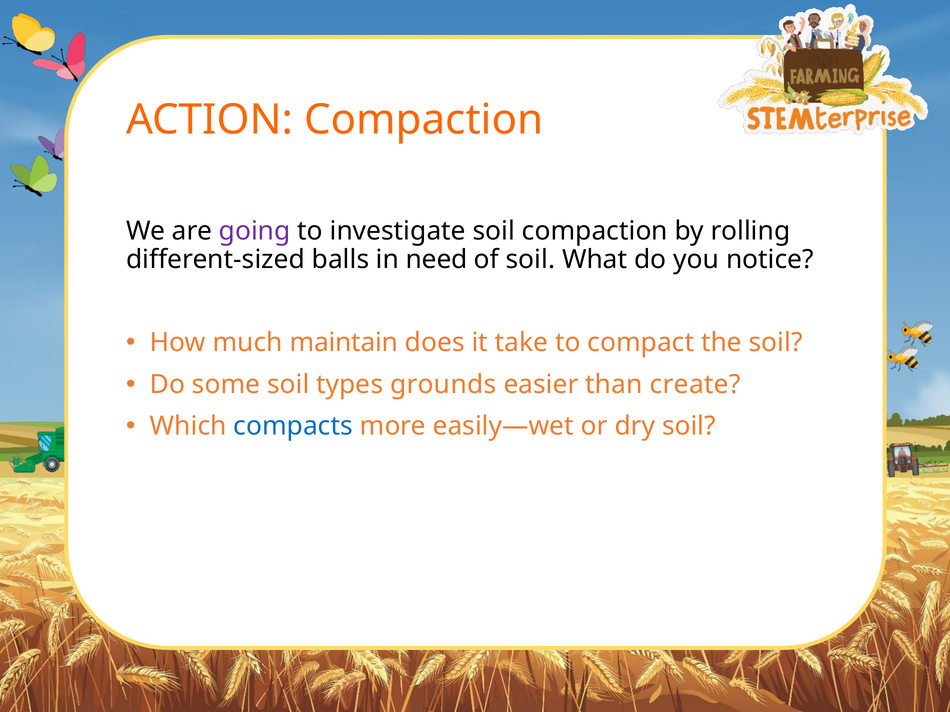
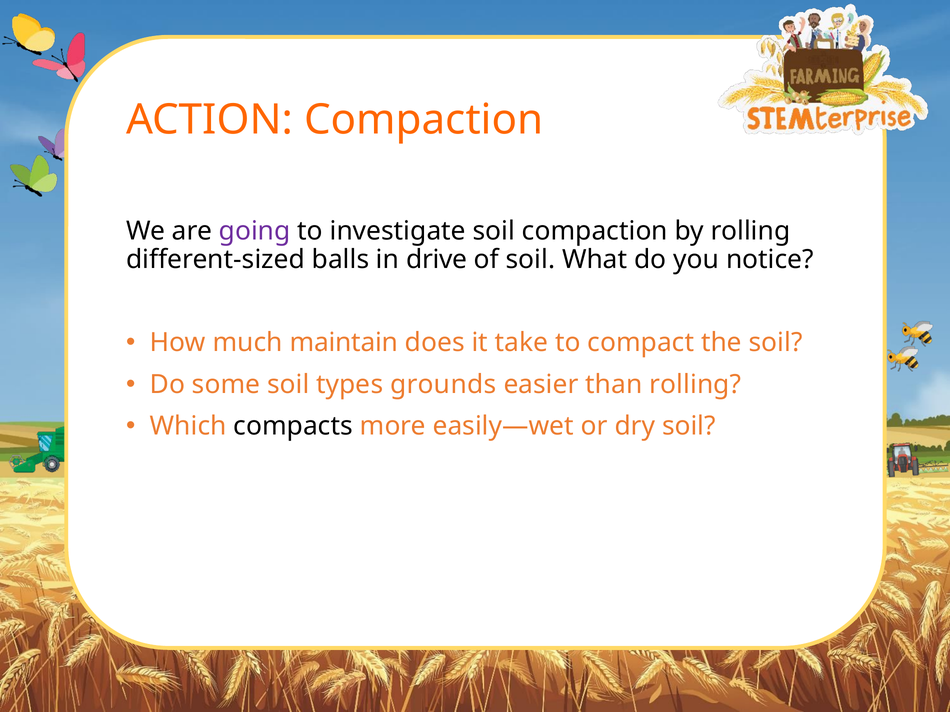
need: need -> drive
than create: create -> rolling
compacts colour: blue -> black
